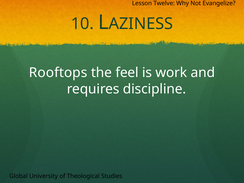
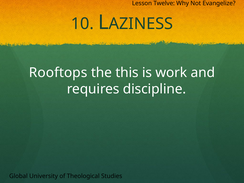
feel: feel -> this
